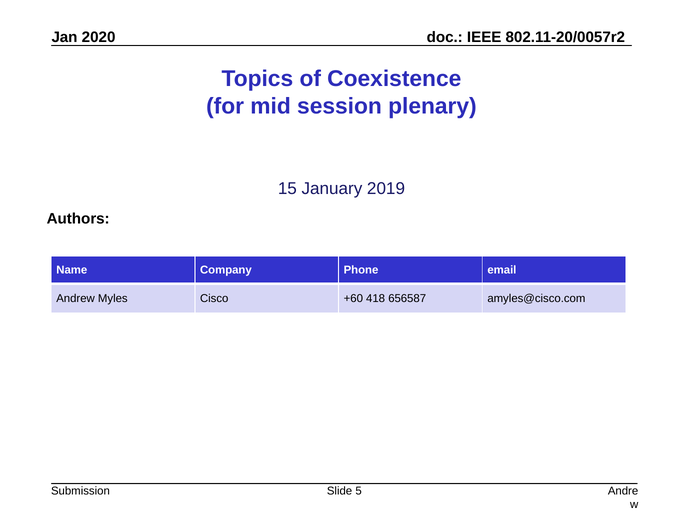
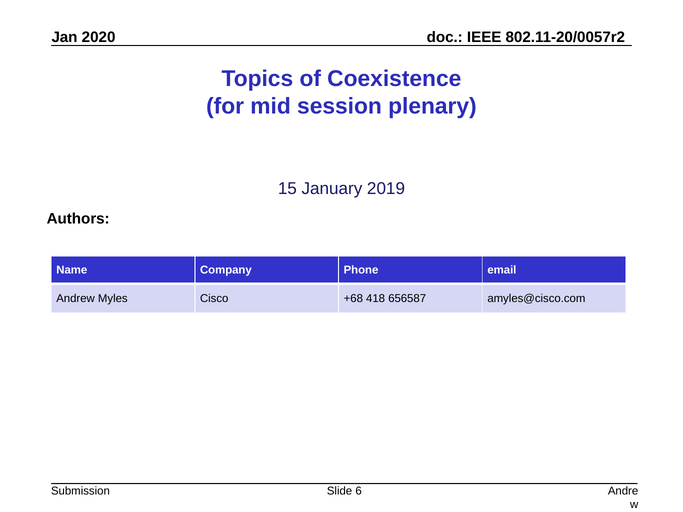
+60: +60 -> +68
5: 5 -> 6
